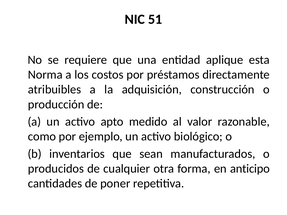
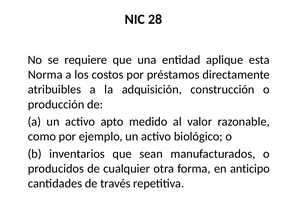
51: 51 -> 28
poner: poner -> través
